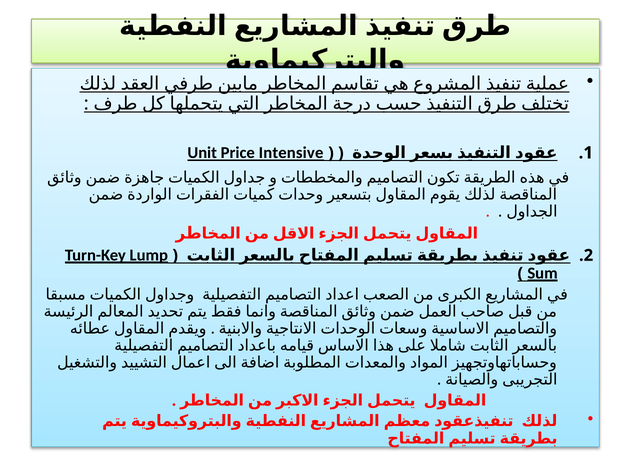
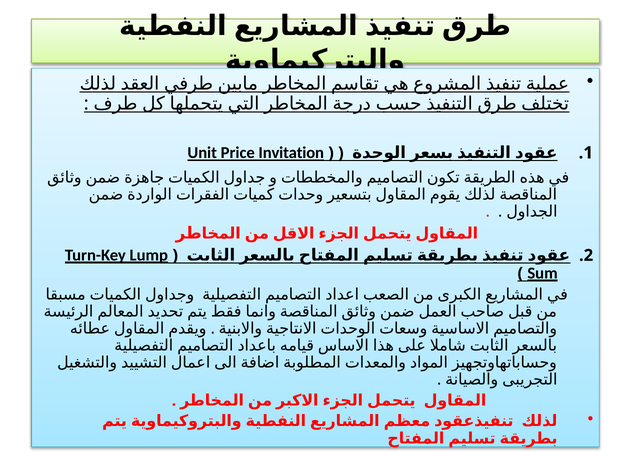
Intensive: Intensive -> Invitation
